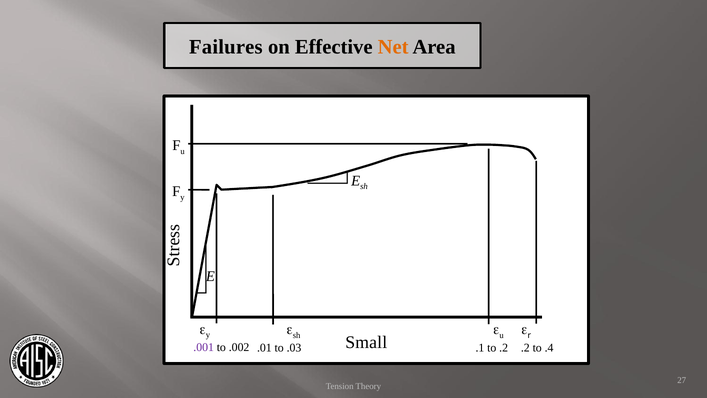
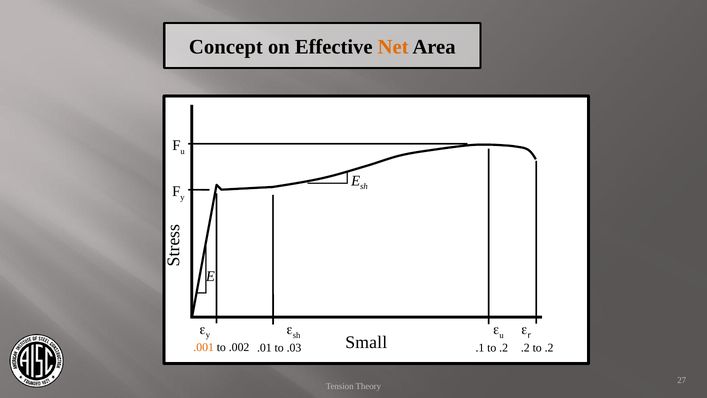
Failures: Failures -> Concept
.001 colour: purple -> orange
.2 to .4: .4 -> .2
